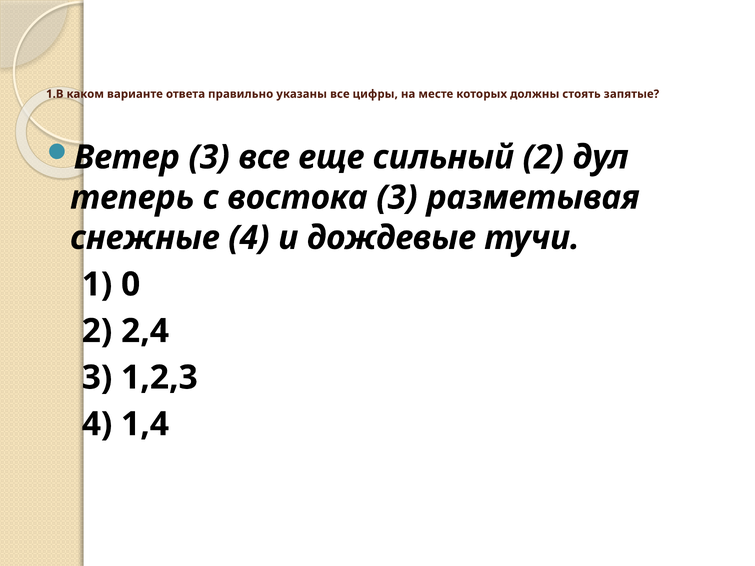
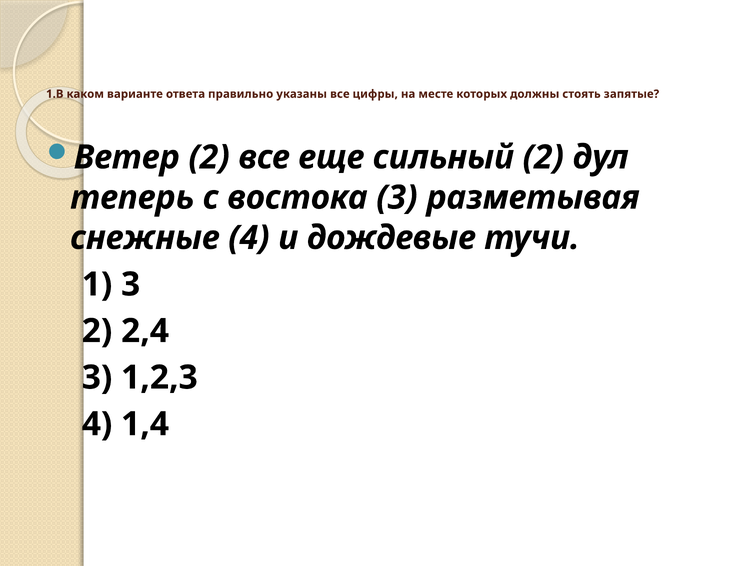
Ветер 3: 3 -> 2
1 0: 0 -> 3
